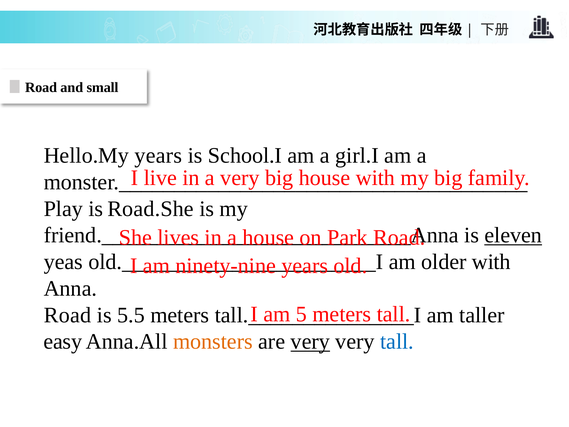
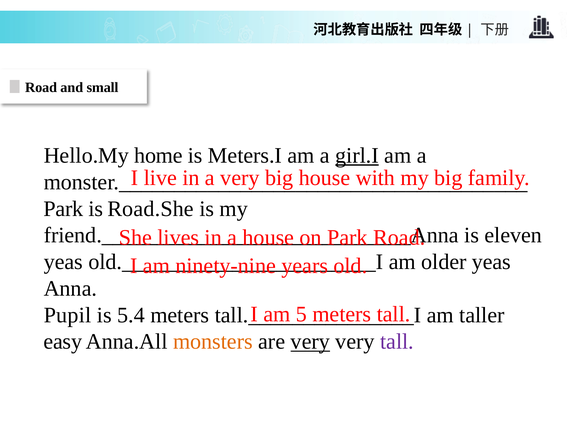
Hello.My years: years -> home
School.I: School.I -> Meters.I
girl.I underline: none -> present
Play at (63, 209): Play -> Park
eleven underline: present -> none
older with: with -> yeas
Road at (68, 315): Road -> Pupil
5.5: 5.5 -> 5.4
tall at (397, 341) colour: blue -> purple
